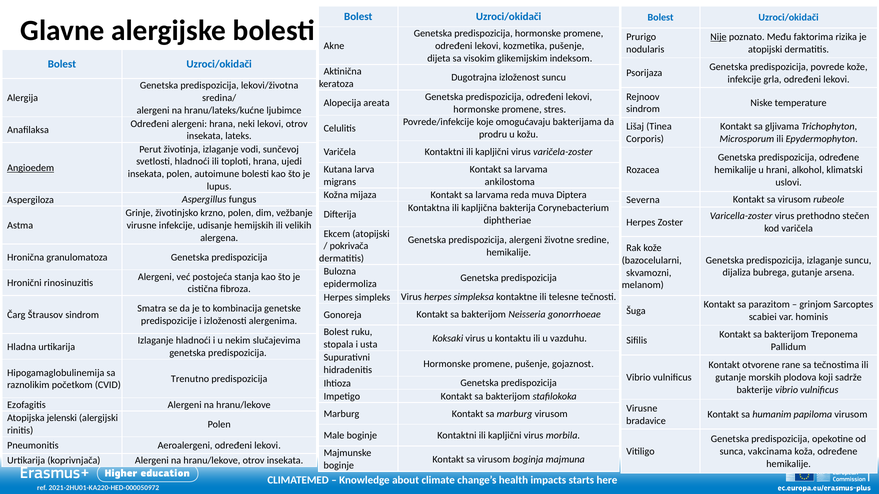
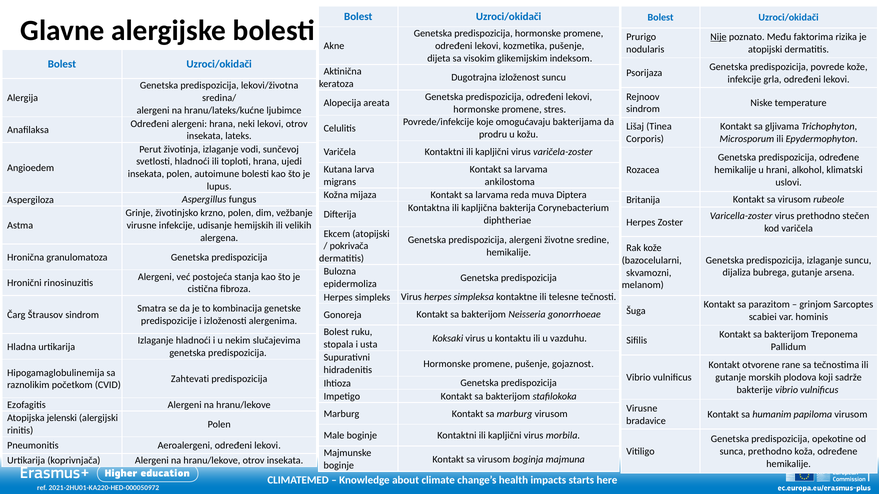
Angioedem underline: present -> none
Severna: Severna -> Britanija
Trenutno: Trenutno -> Zahtevati
sunca vakcinama: vakcinama -> prethodno
